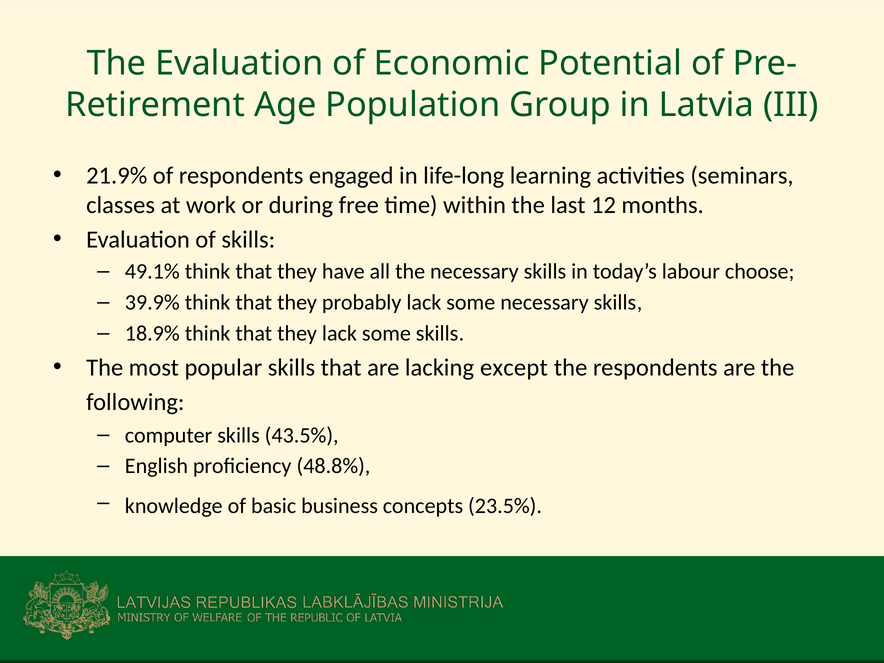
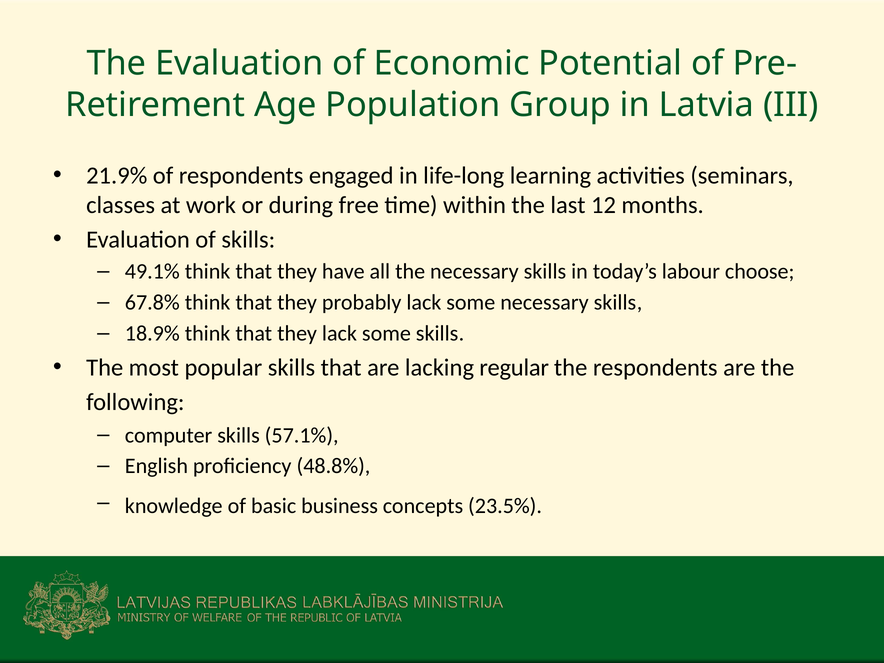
39.9%: 39.9% -> 67.8%
except: except -> regular
43.5%: 43.5% -> 57.1%
